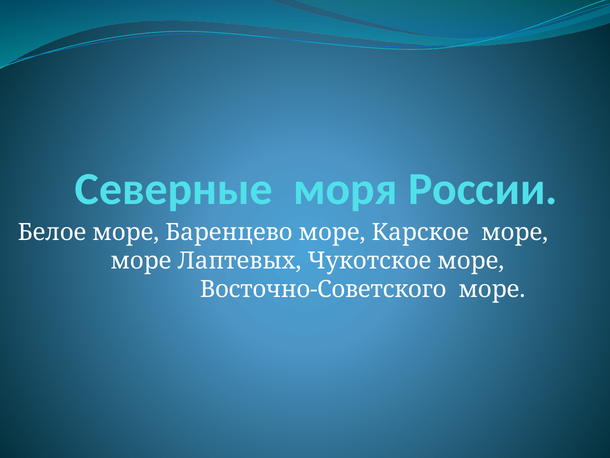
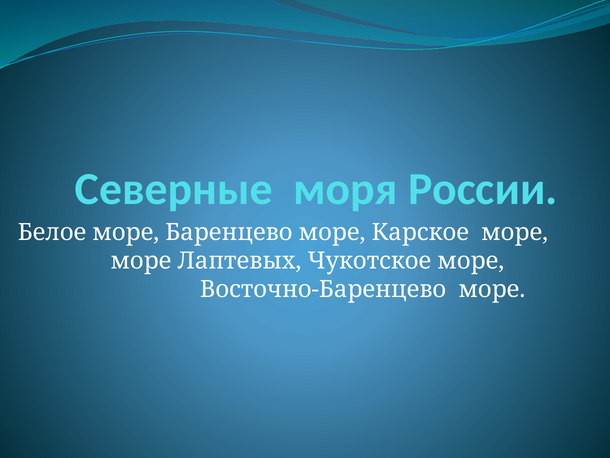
Восточно-Советского: Восточно-Советского -> Восточно-Баренцево
